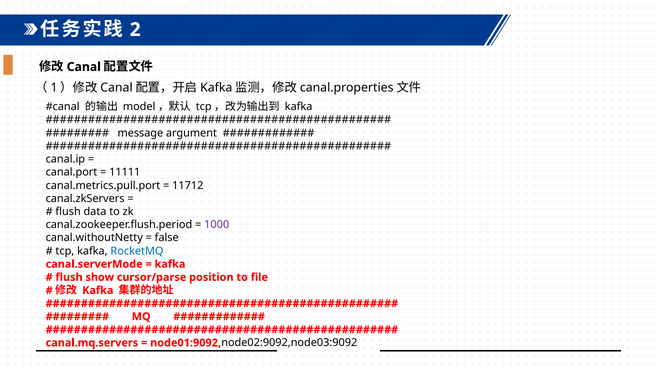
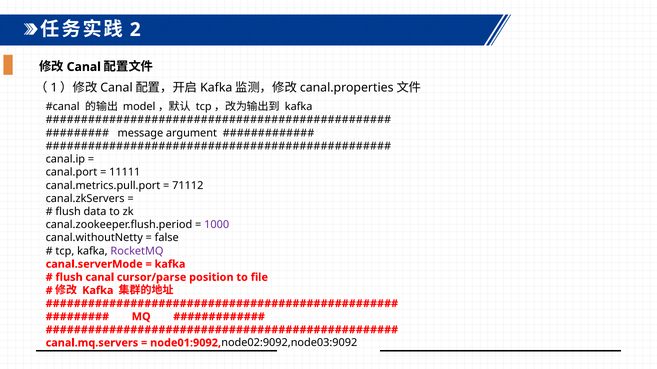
11712: 11712 -> 71112
RocketMQ colour: blue -> purple
flush show: show -> canal
